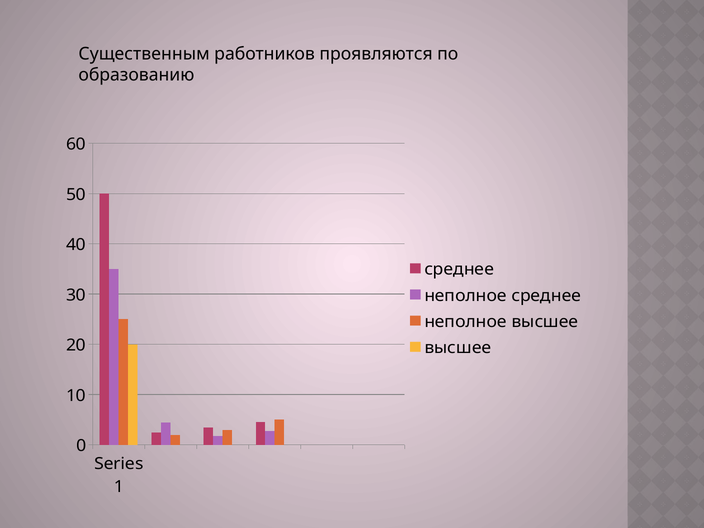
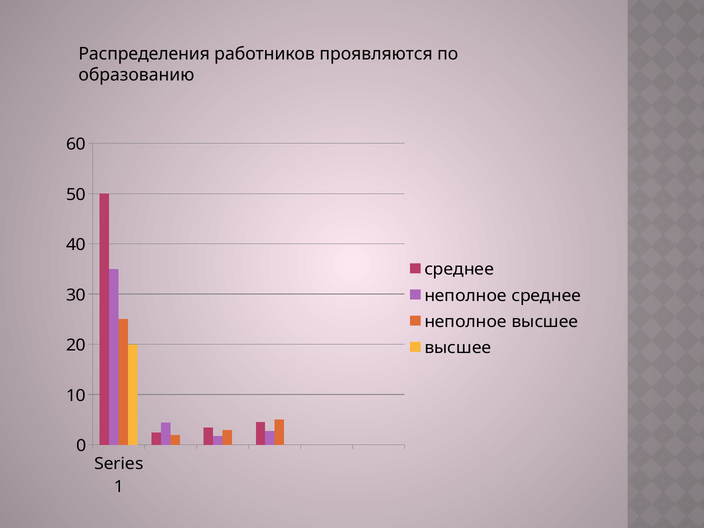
Существенным: Существенным -> Распределения
